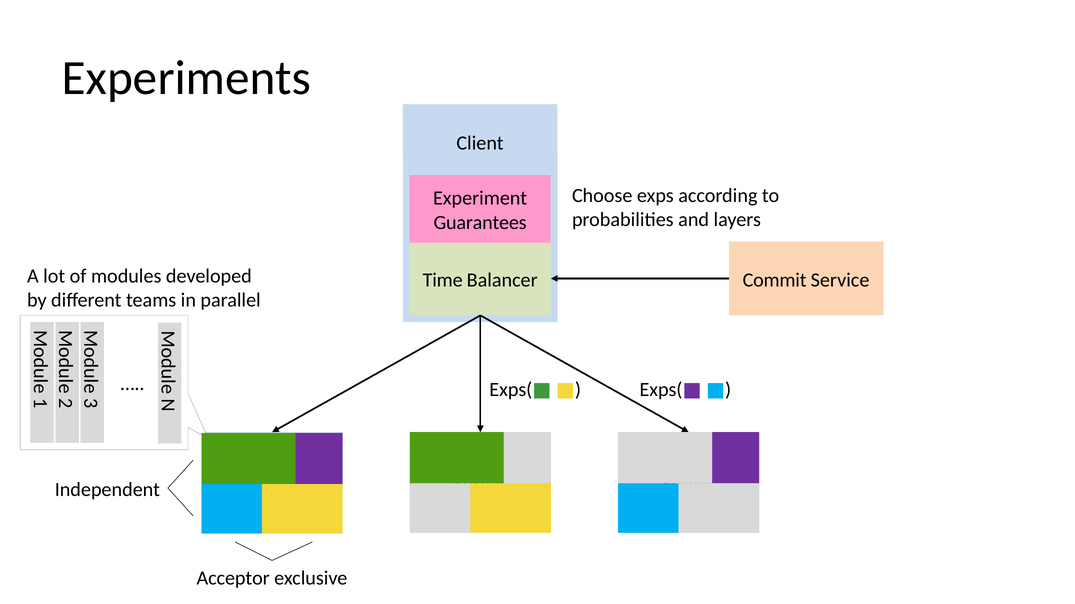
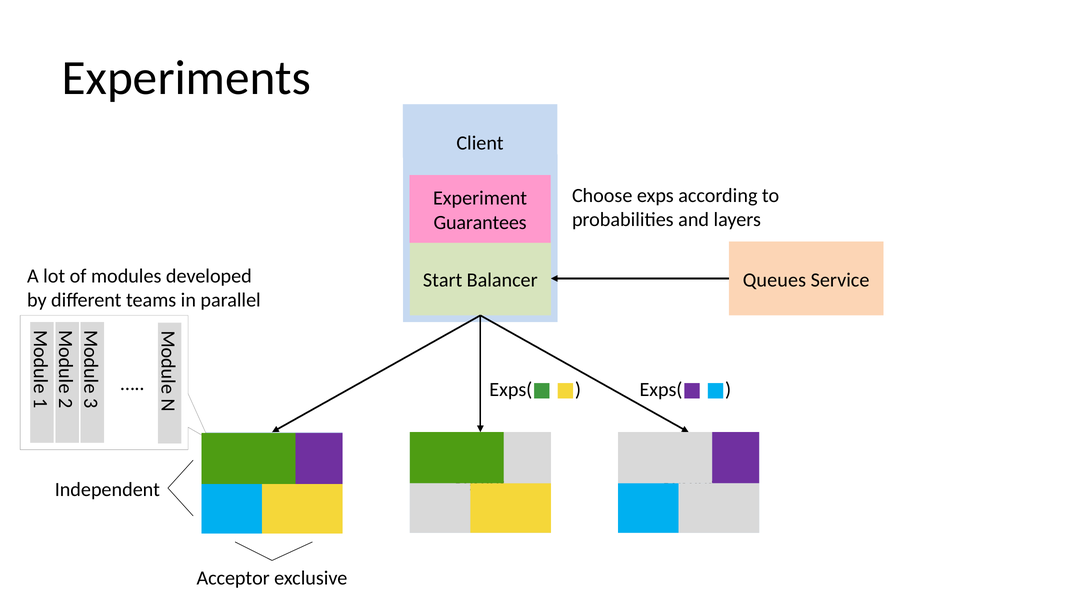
Time: Time -> Start
Commit: Commit -> Queues
